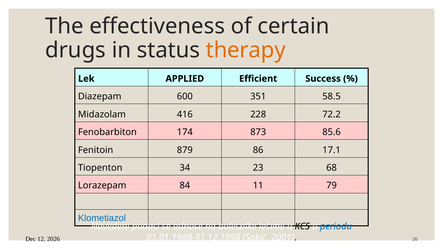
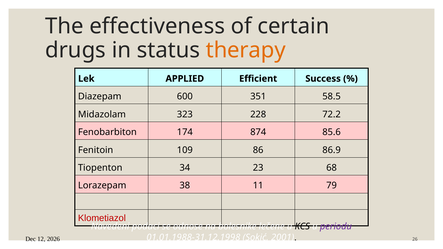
416: 416 -> 323
873: 873 -> 874
879: 879 -> 109
17.1: 17.1 -> 86.9
84: 84 -> 38
Klometiazol colour: blue -> red
periodu colour: blue -> purple
